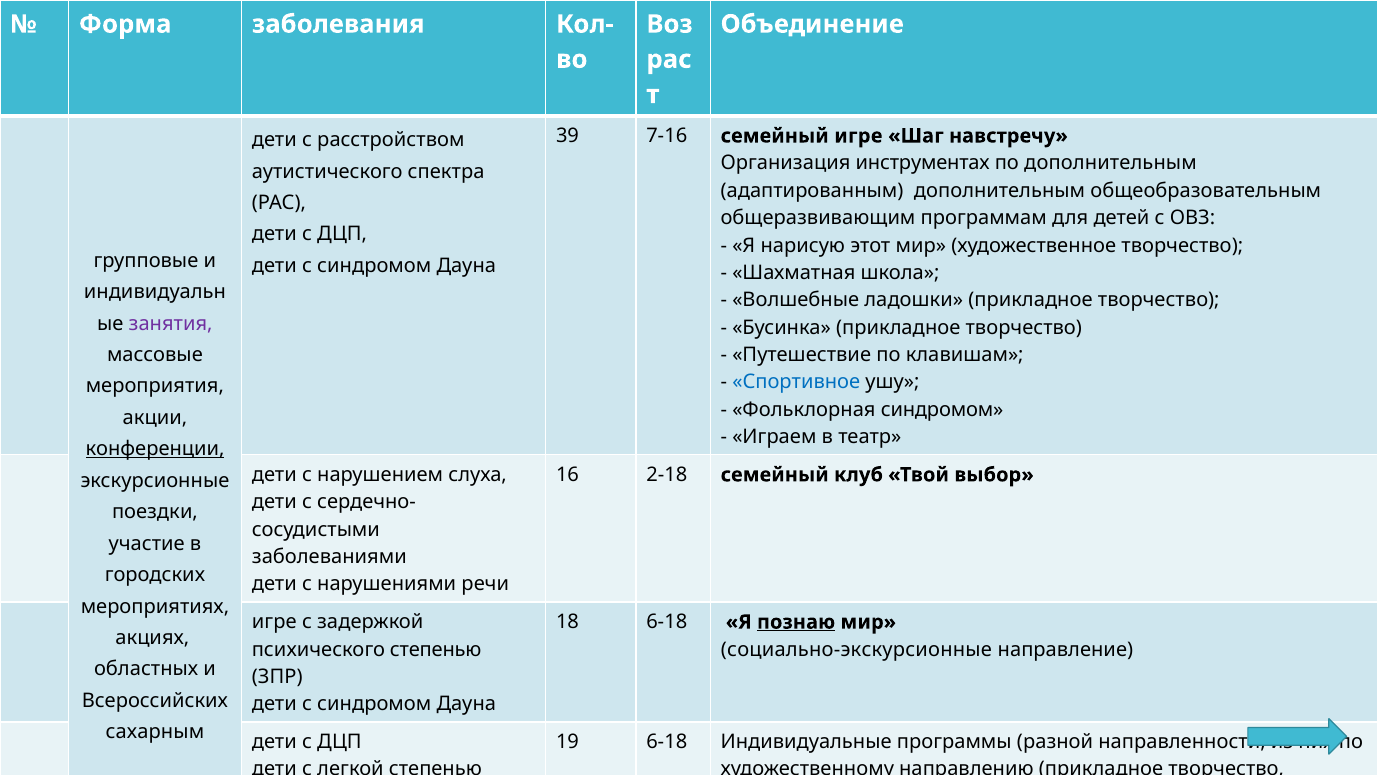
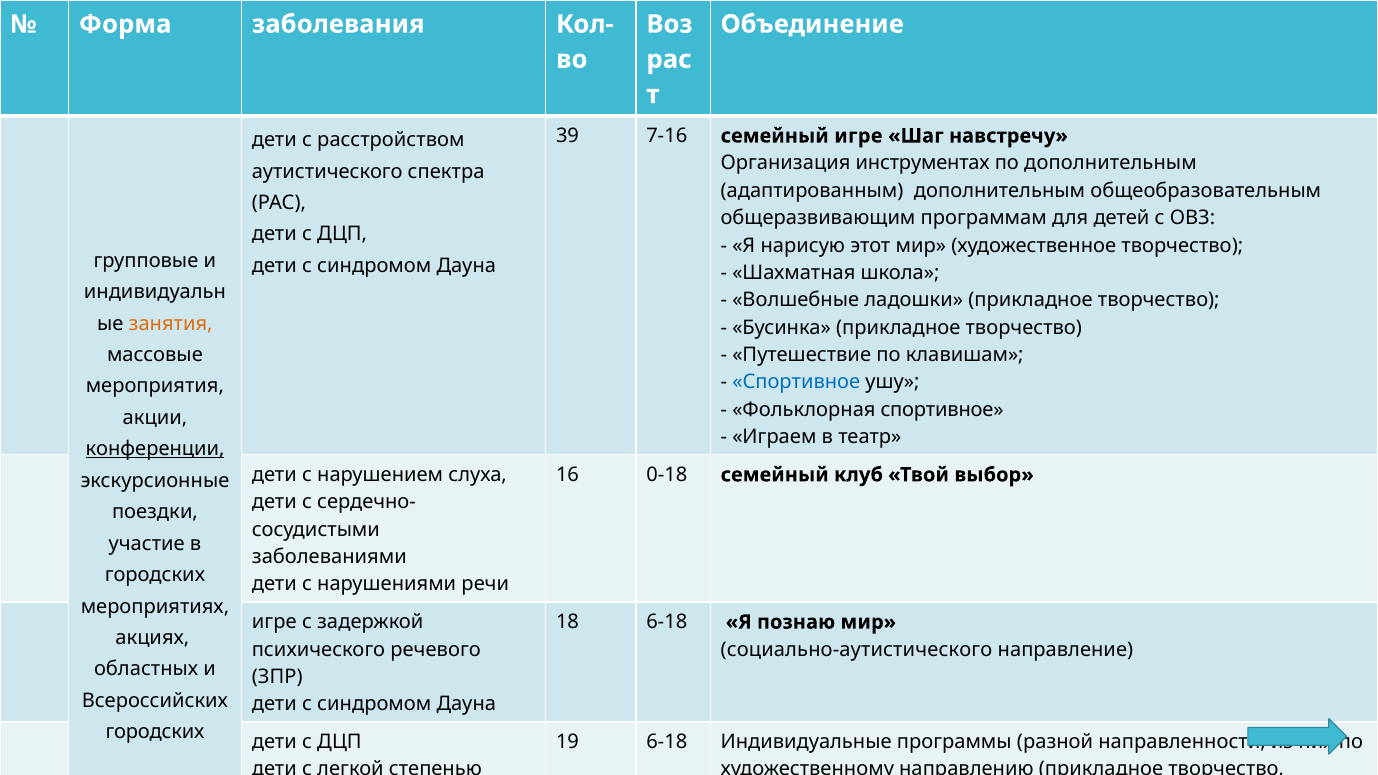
занятия colour: purple -> orange
Фольклорная синдромом: синдромом -> спортивное
2-18: 2-18 -> 0-18
познаю underline: present -> none
психического степенью: степенью -> речевого
социально-экскурсионные: социально-экскурсионные -> социально-аутистического
сахарным at (155, 732): сахарным -> городских
